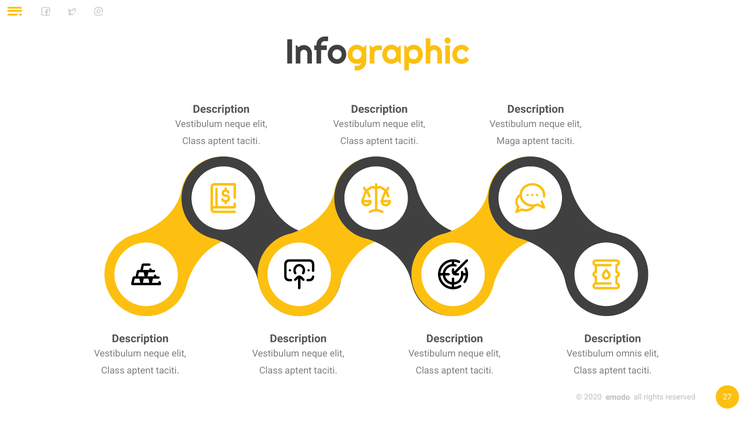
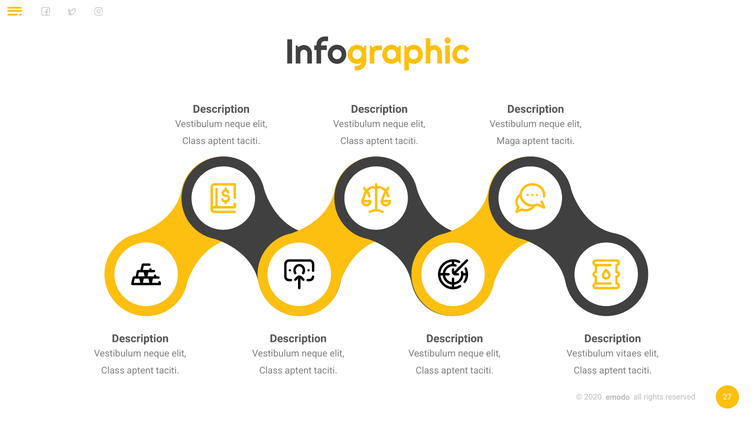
omnis: omnis -> vitaes
